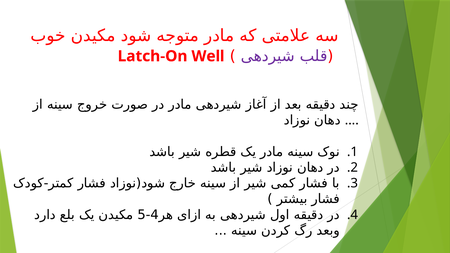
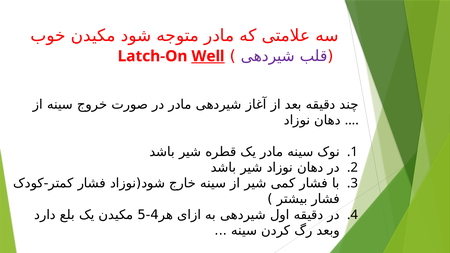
Well underline: none -> present
